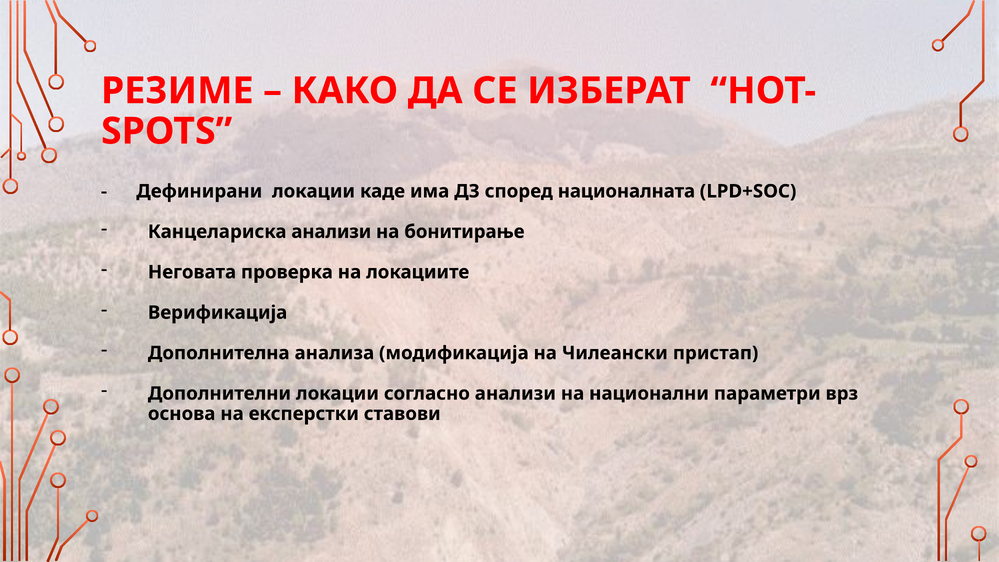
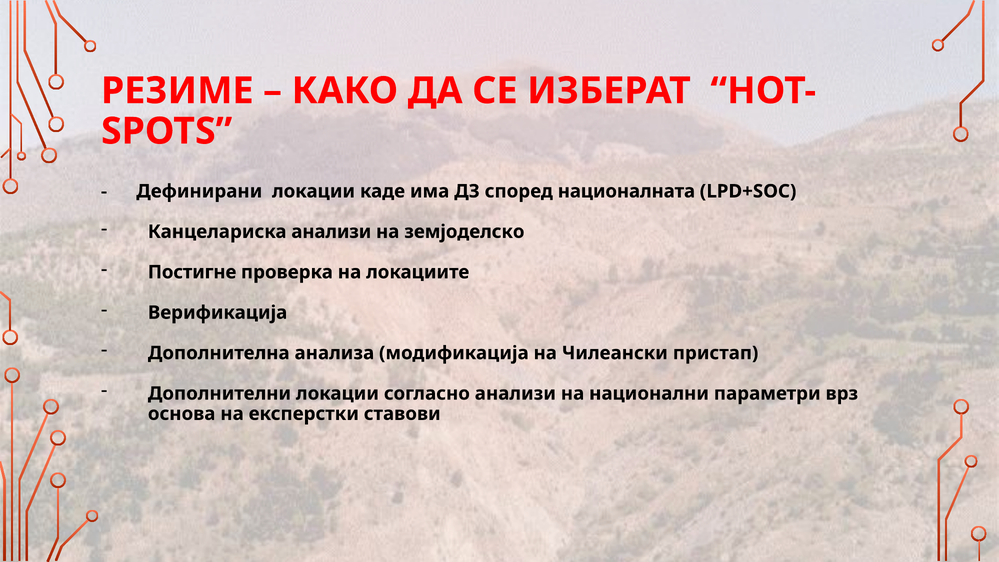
бонитирање: бонитирање -> земјоделско
Неговата: Неговата -> Постигне
